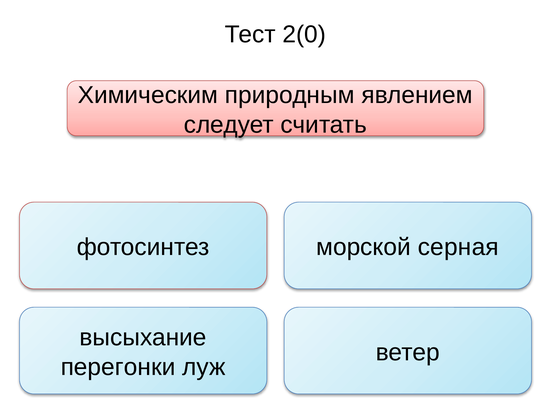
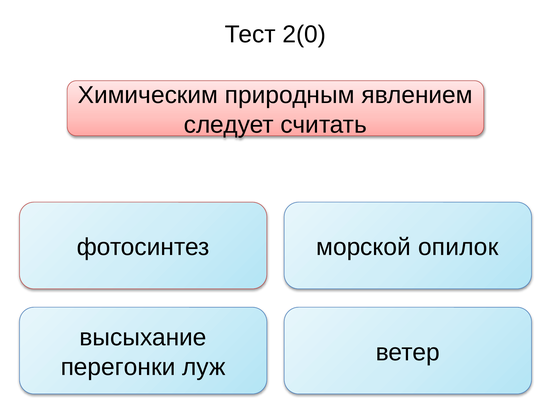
серная: серная -> опилок
